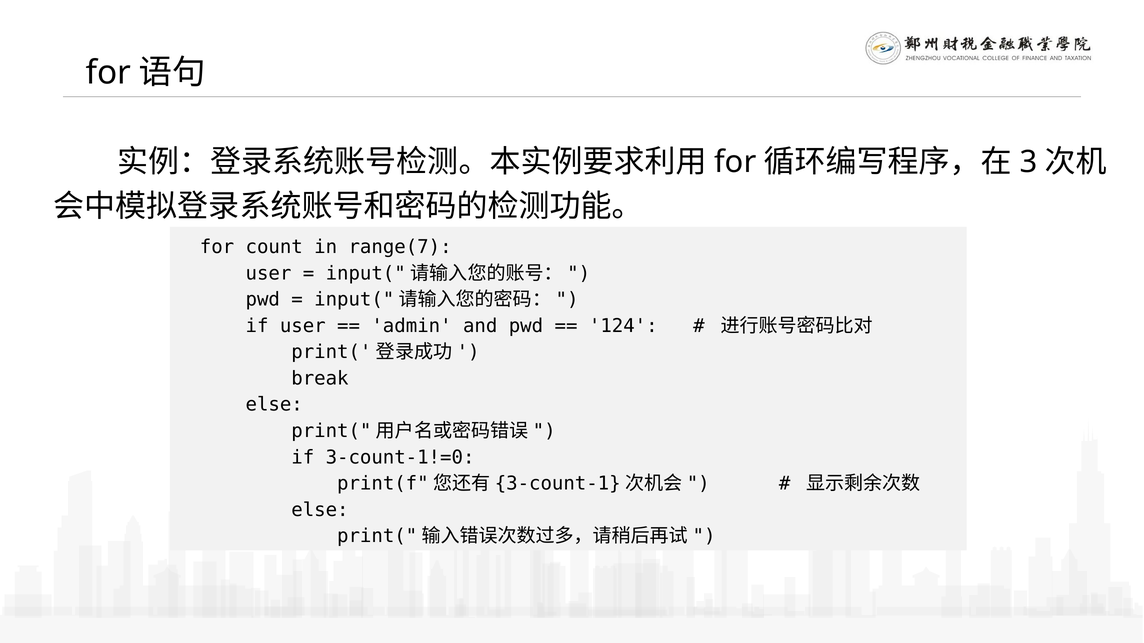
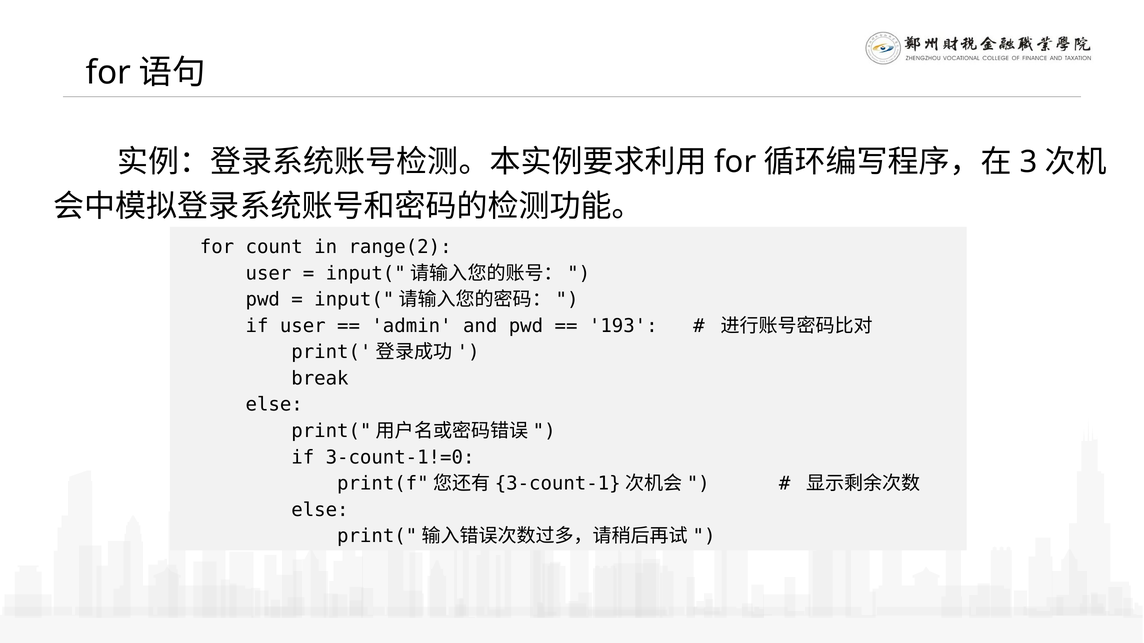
range(7: range(7 -> range(2
124: 124 -> 193
